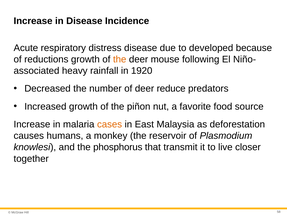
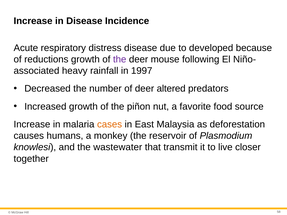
the at (120, 59) colour: orange -> purple
1920: 1920 -> 1997
reduce: reduce -> altered
phosphorus: phosphorus -> wastewater
